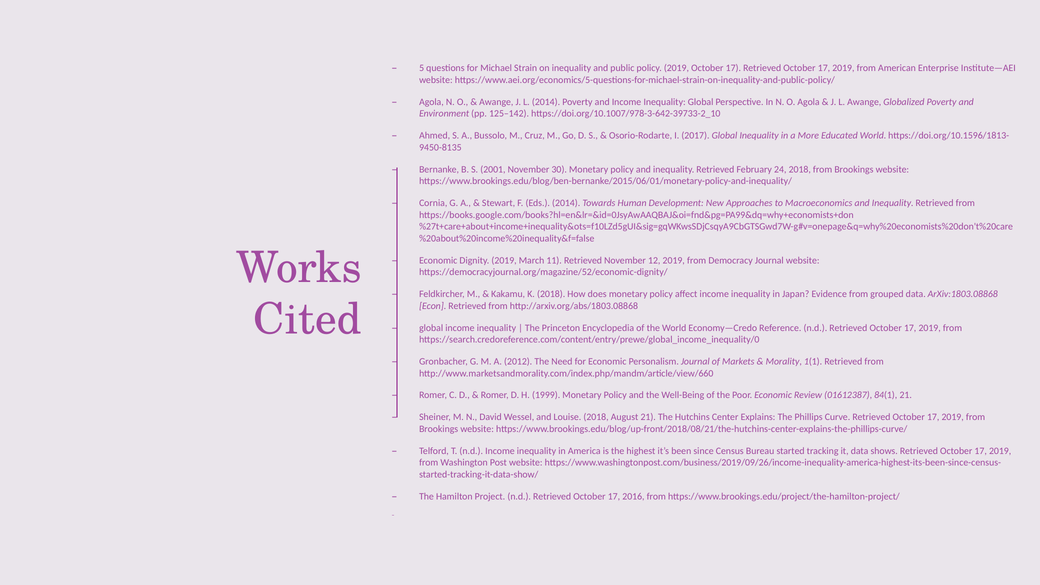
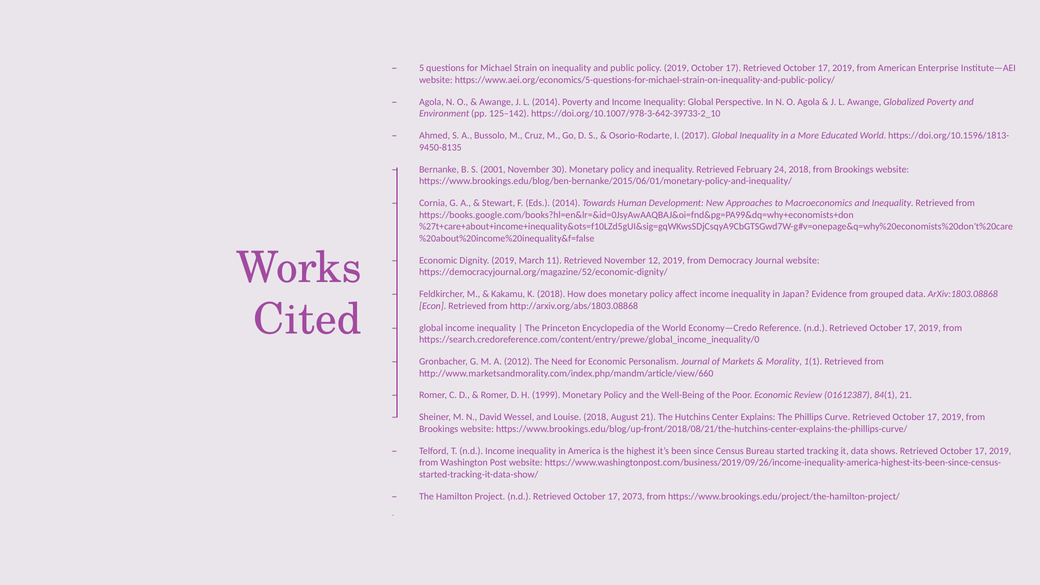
2016: 2016 -> 2073
